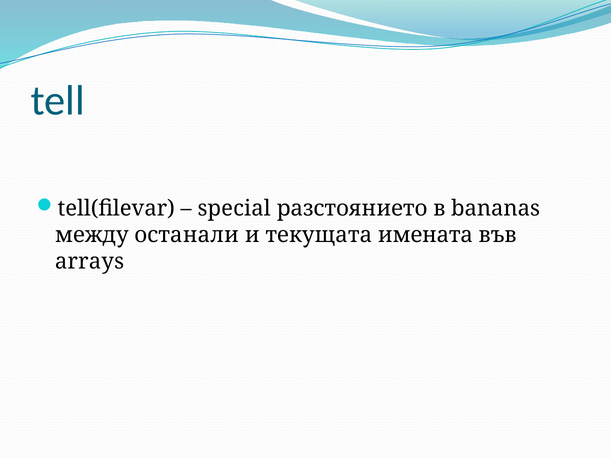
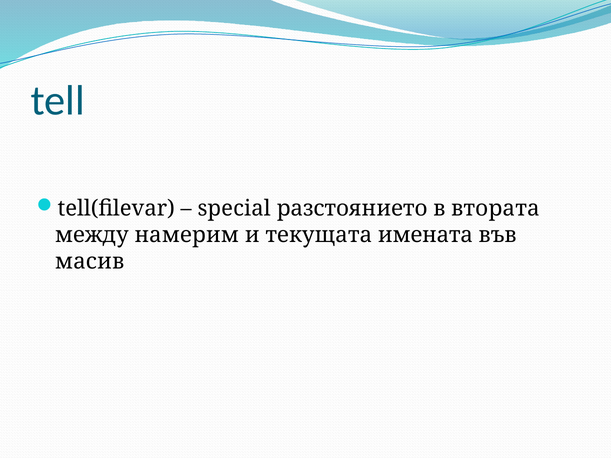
bananas: bananas -> втората
останали: останали -> намерим
arrays: arrays -> масив
